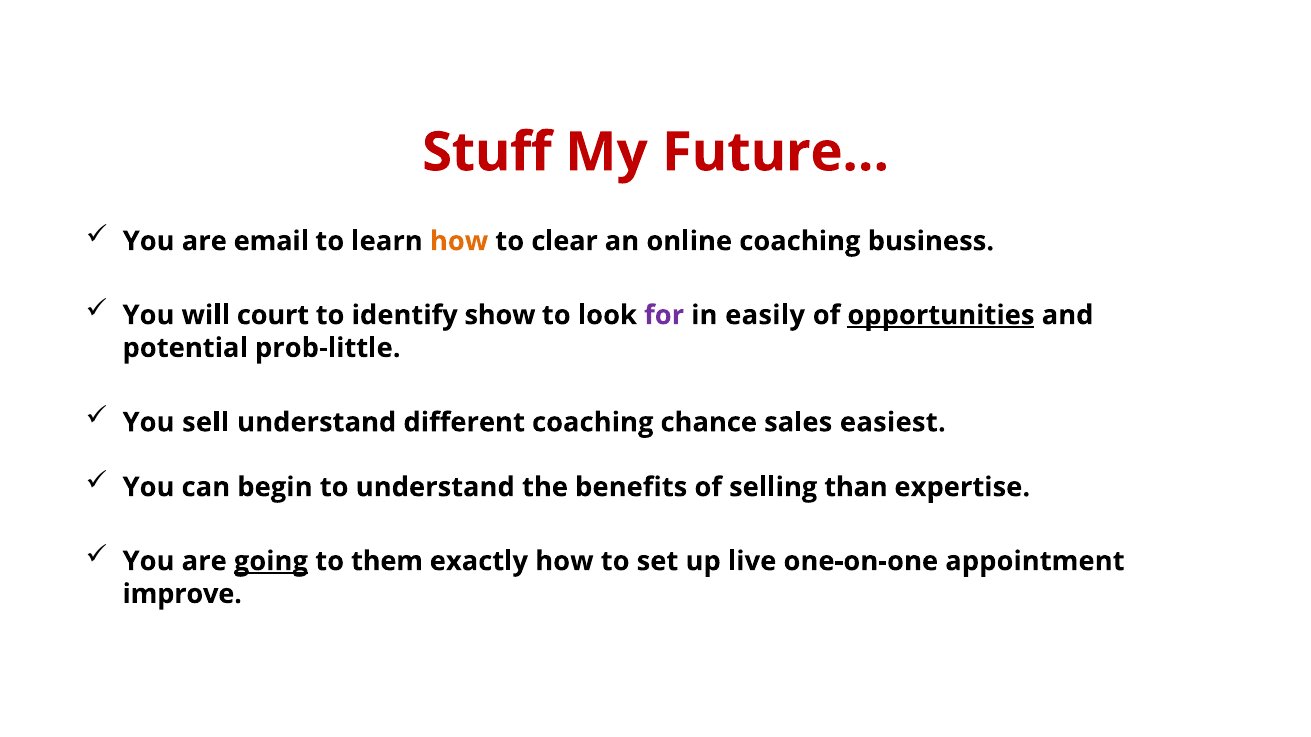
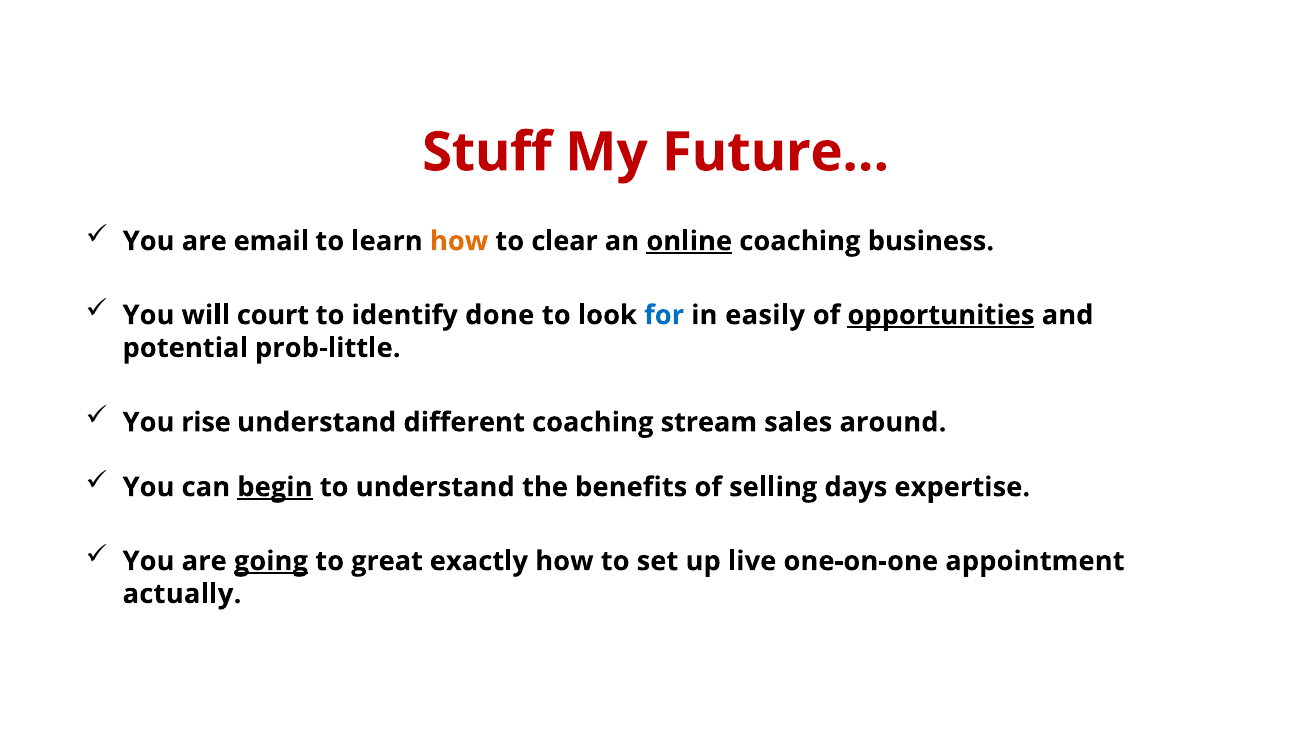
online underline: none -> present
show: show -> done
for colour: purple -> blue
sell: sell -> rise
chance: chance -> stream
easiest: easiest -> around
begin underline: none -> present
than: than -> days
them: them -> great
improve: improve -> actually
